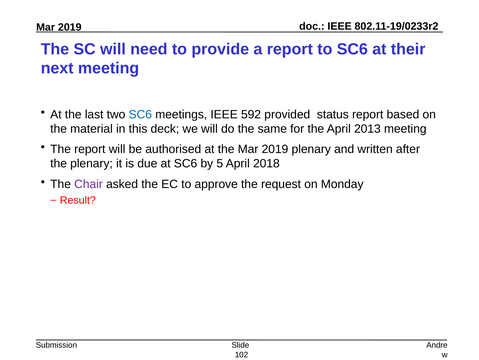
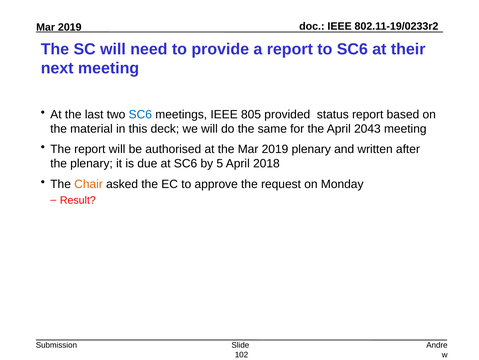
592: 592 -> 805
2013: 2013 -> 2043
Chair colour: purple -> orange
